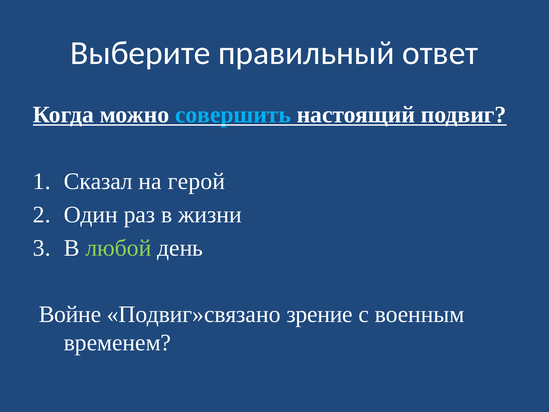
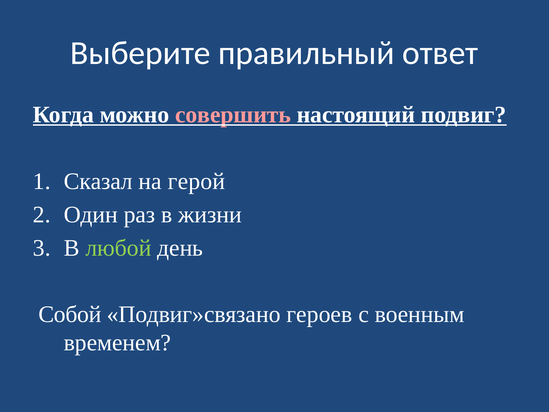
совершить colour: light blue -> pink
Войне: Войне -> Собой
зрение: зрение -> героев
